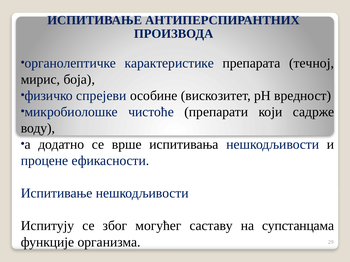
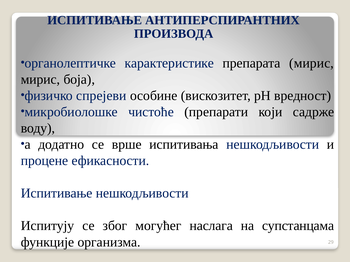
препарата течној: течној -> мирис
саставу: саставу -> наслага
